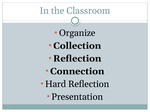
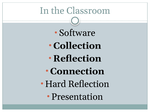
Organize: Organize -> Software
